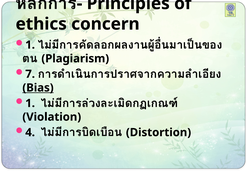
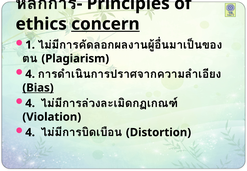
concern underline: none -> present
7 at (30, 74): 7 -> 4
1 at (30, 103): 1 -> 4
